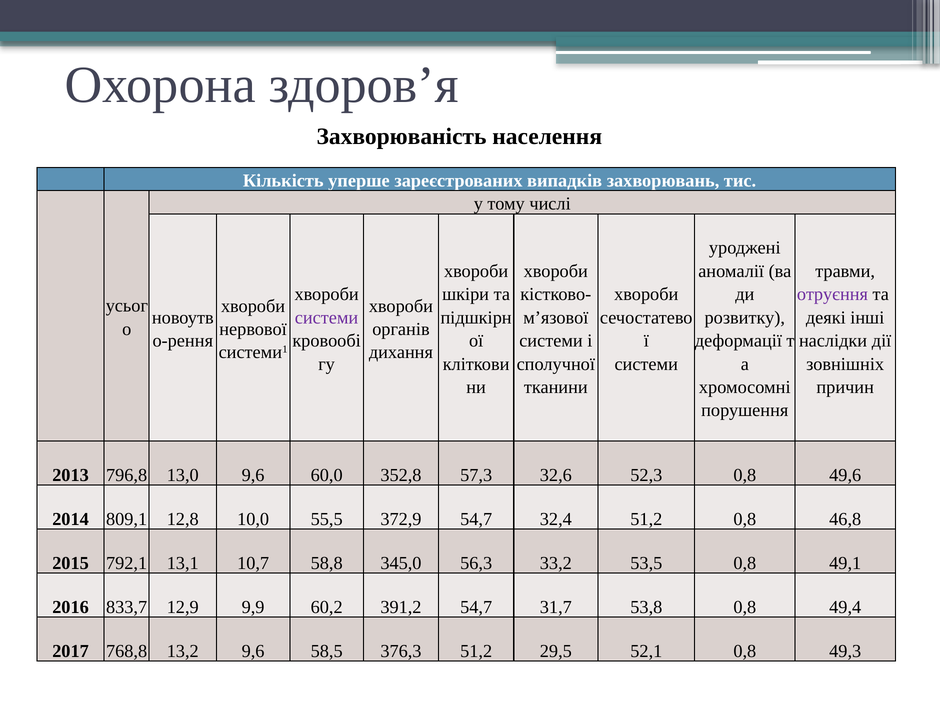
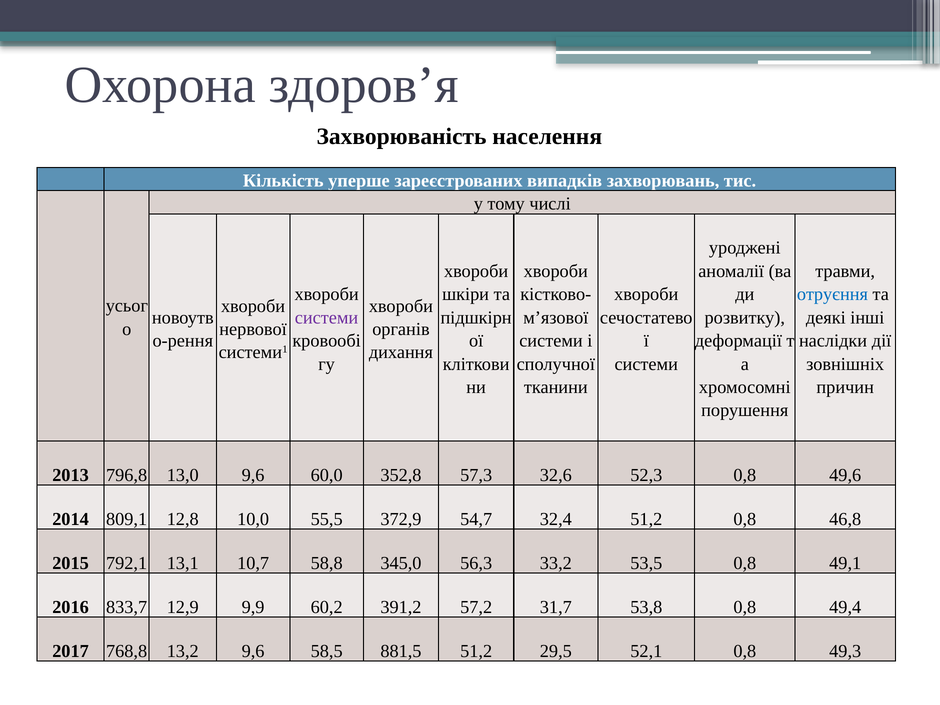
отруєння colour: purple -> blue
391,2 54,7: 54,7 -> 57,2
376,3: 376,3 -> 881,5
